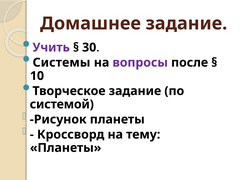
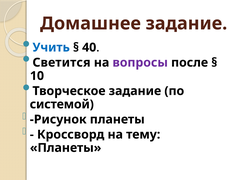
Учить colour: purple -> blue
30: 30 -> 40
Системы: Системы -> Светится
